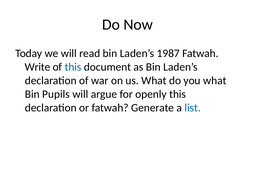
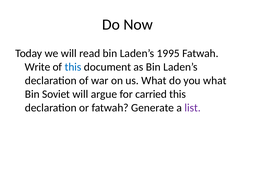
1987: 1987 -> 1995
Pupils: Pupils -> Soviet
openly: openly -> carried
list colour: blue -> purple
